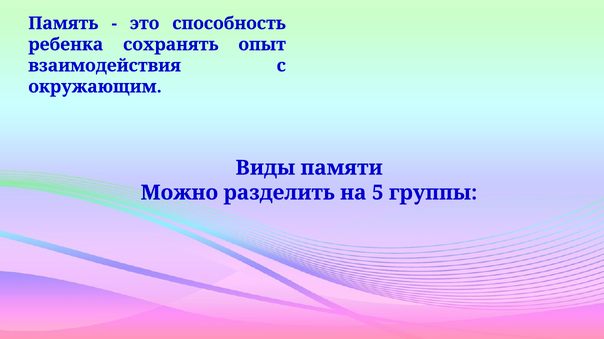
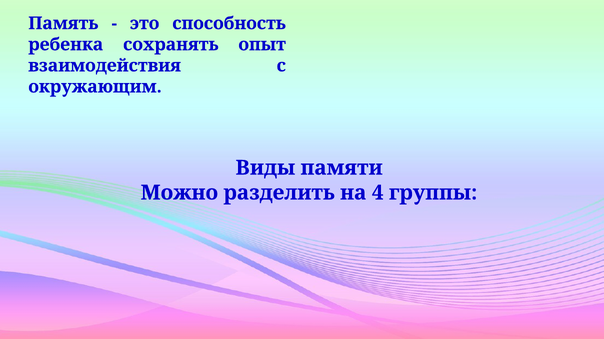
5: 5 -> 4
